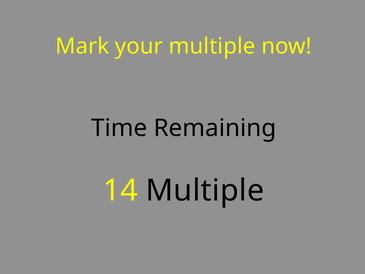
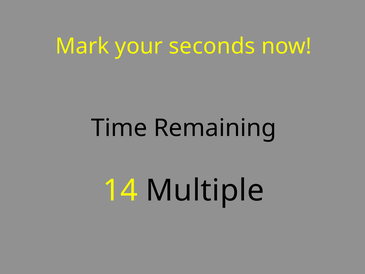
your multiple: multiple -> seconds
